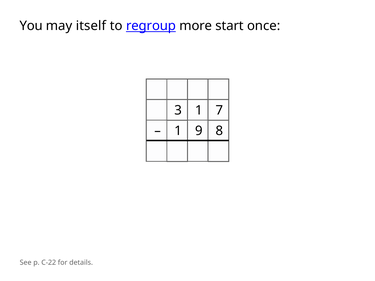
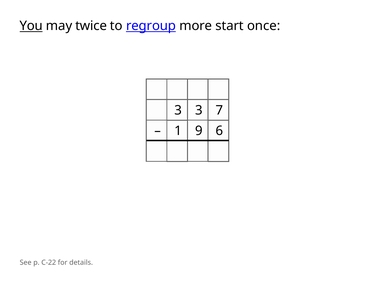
You underline: none -> present
itself: itself -> twice
3 1: 1 -> 3
8: 8 -> 6
